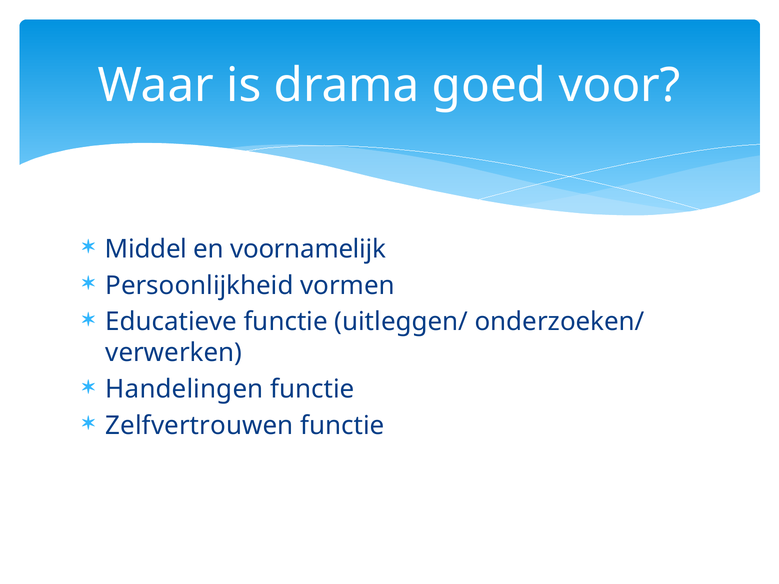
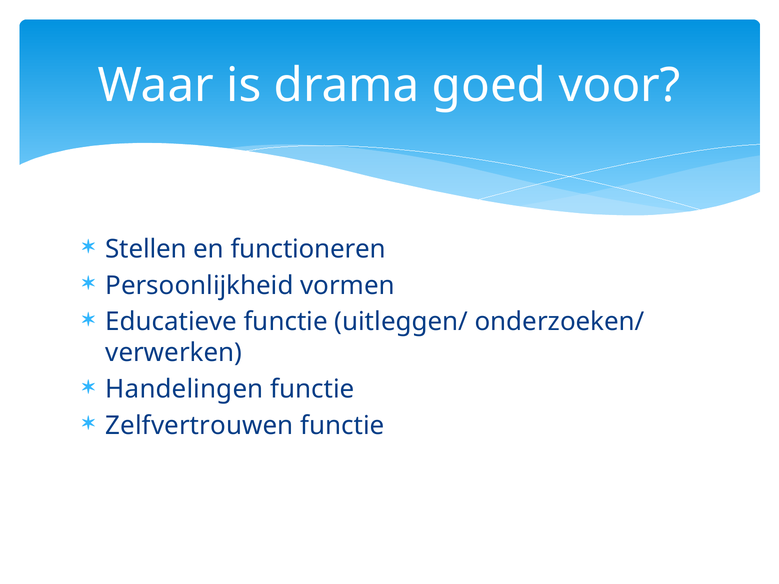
Middel: Middel -> Stellen
voornamelijk: voornamelijk -> functioneren
